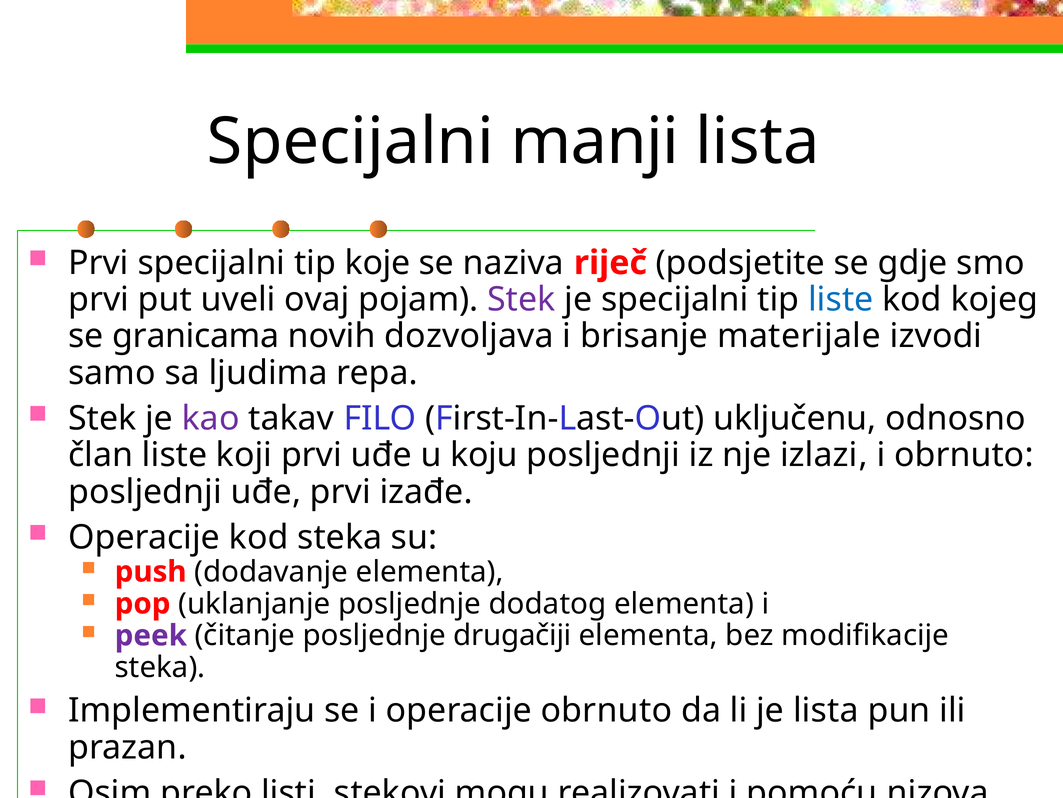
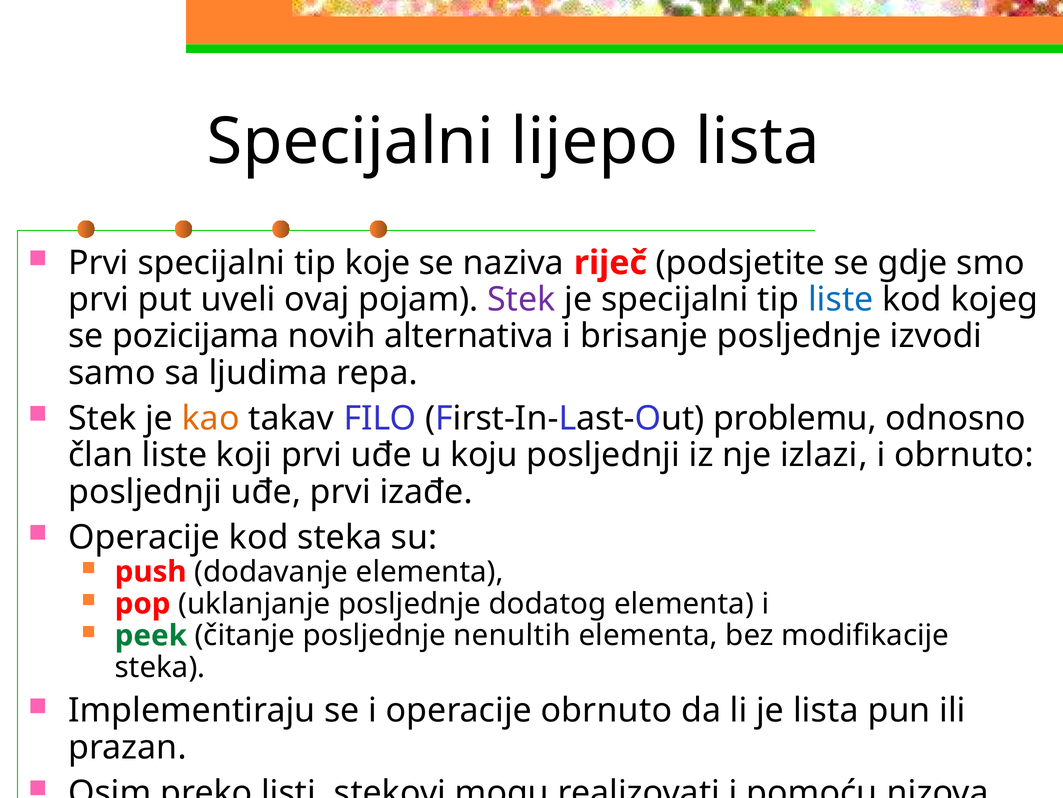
manji: manji -> lijepo
granicama: granicama -> pozicijama
dozvoljava: dozvoljava -> alternativa
brisanje materijale: materijale -> posljednje
kao colour: purple -> orange
uključenu: uključenu -> problemu
peek colour: purple -> green
drugačiji: drugačiji -> nenultih
